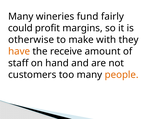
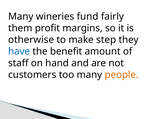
could: could -> them
with: with -> step
have colour: orange -> blue
receive: receive -> benefit
